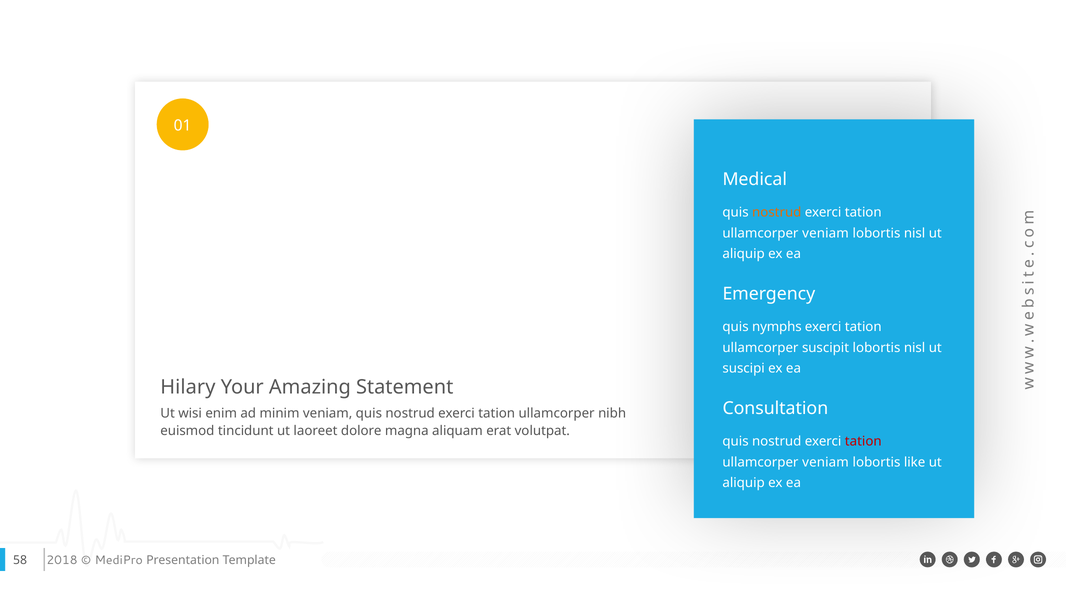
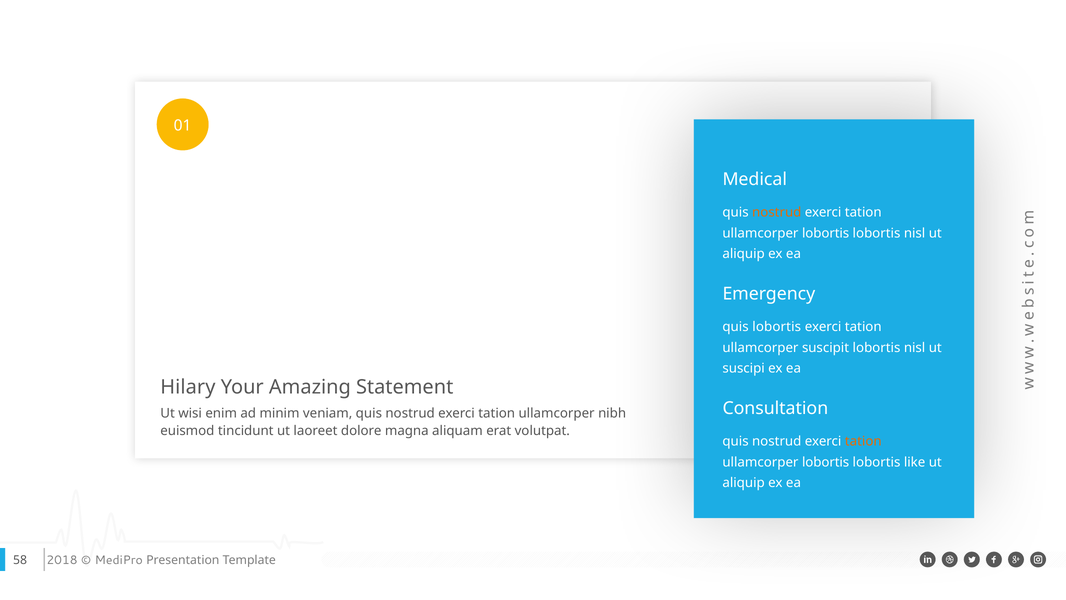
veniam at (826, 233): veniam -> lobortis
quis nymphs: nymphs -> lobortis
tation at (863, 441) colour: red -> orange
veniam at (826, 462): veniam -> lobortis
